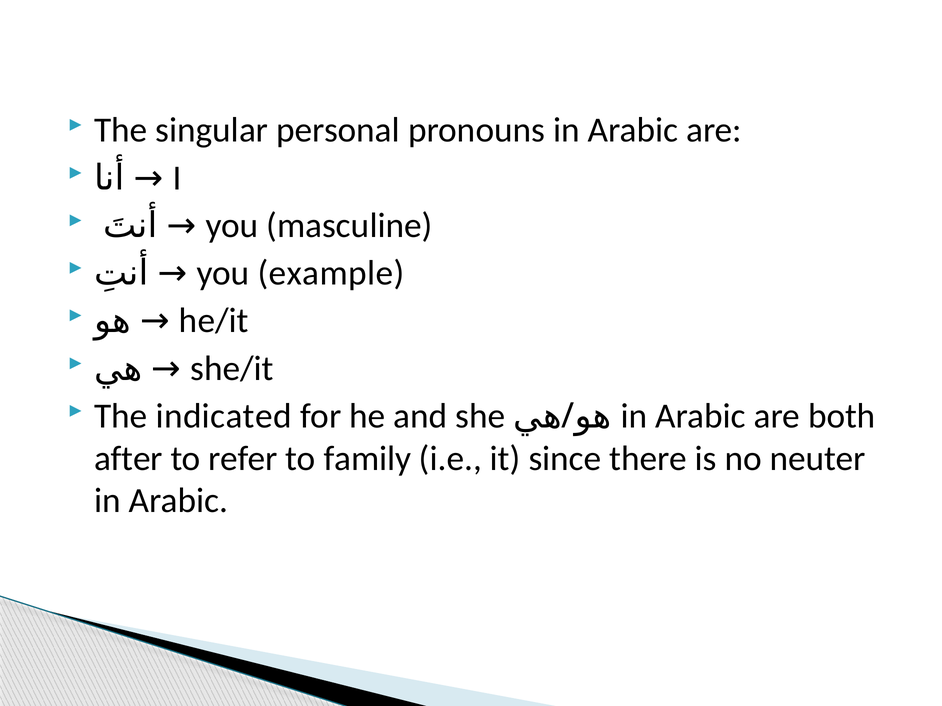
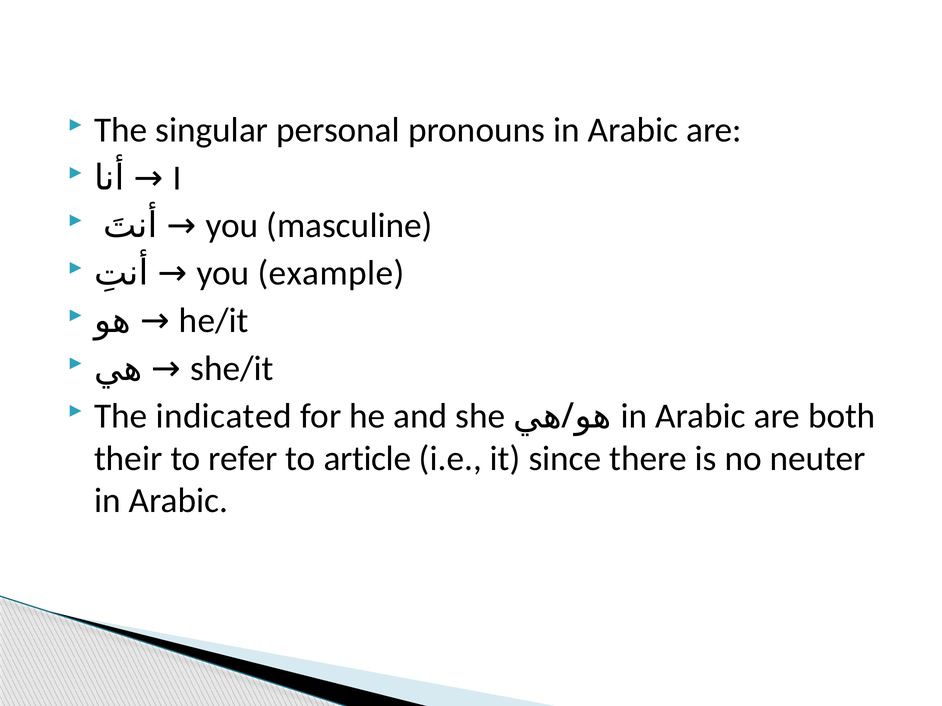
after: after -> their
family: family -> article
